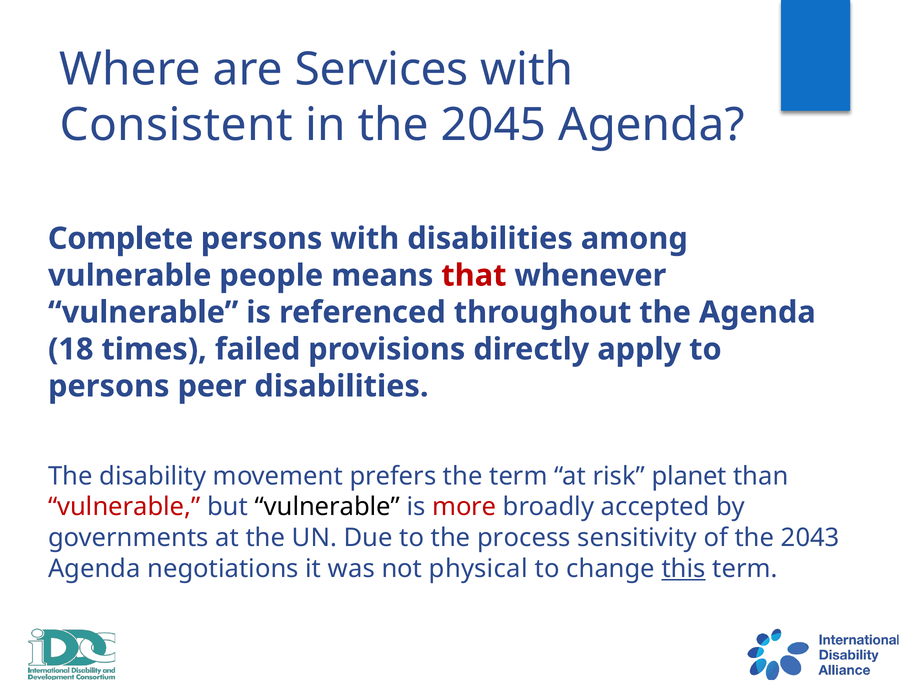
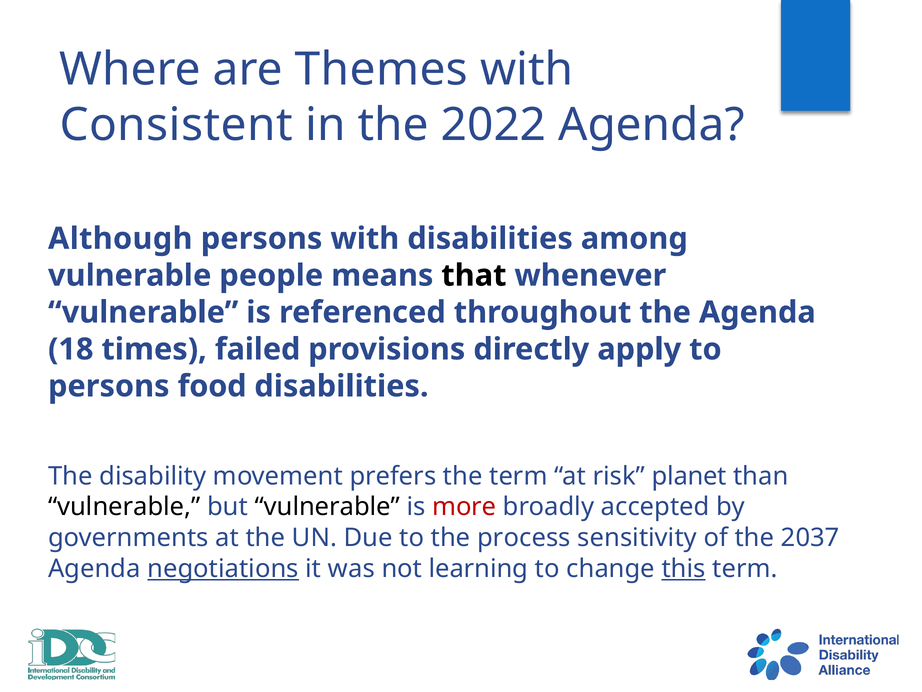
Services: Services -> Themes
2045: 2045 -> 2022
Complete: Complete -> Although
that colour: red -> black
peer: peer -> food
vulnerable at (124, 507) colour: red -> black
2043: 2043 -> 2037
negotiations underline: none -> present
physical: physical -> learning
